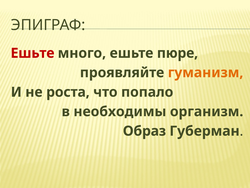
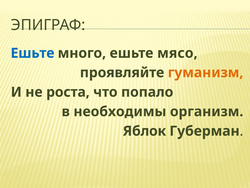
Ешьте at (33, 53) colour: red -> blue
пюре: пюре -> мясо
Образ: Образ -> Яблок
